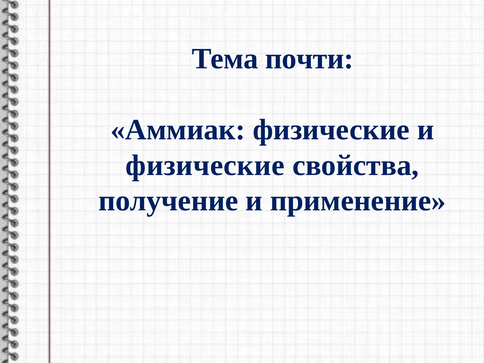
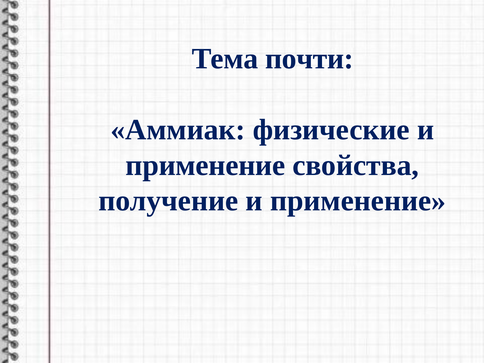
физические at (205, 165): физические -> применение
